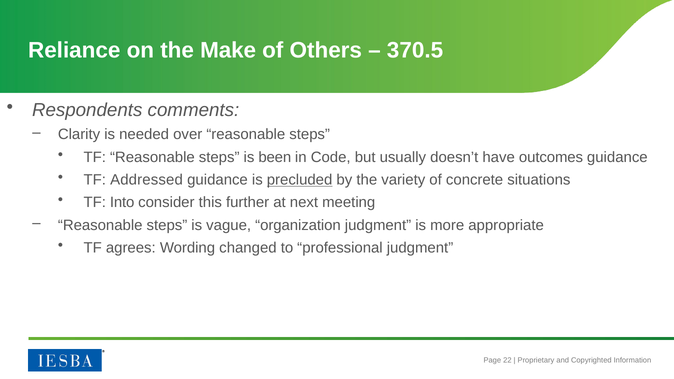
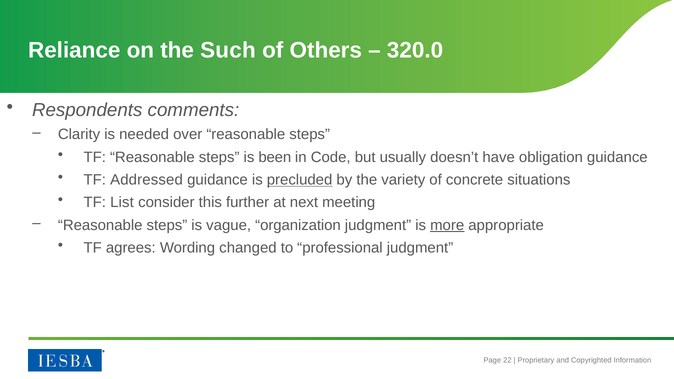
Make: Make -> Such
370.5: 370.5 -> 320.0
outcomes: outcomes -> obligation
Into: Into -> List
more underline: none -> present
